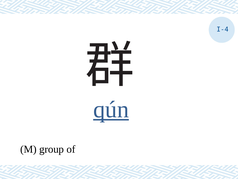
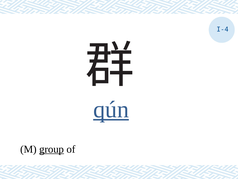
group underline: none -> present
